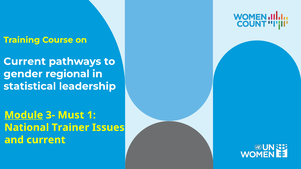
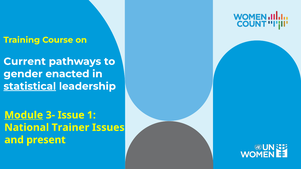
regional: regional -> enacted
statistical underline: none -> present
Must: Must -> Issue
and current: current -> present
